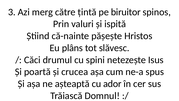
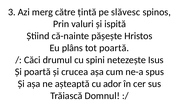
biruitor: biruitor -> slăvesc
tot slăvesc: slăvesc -> poartă
